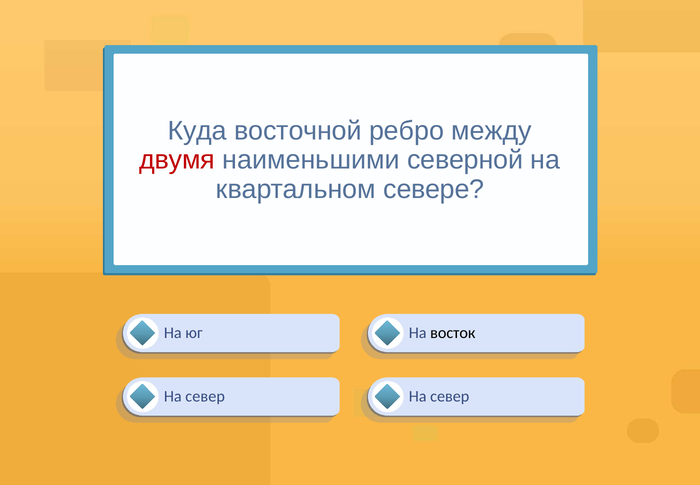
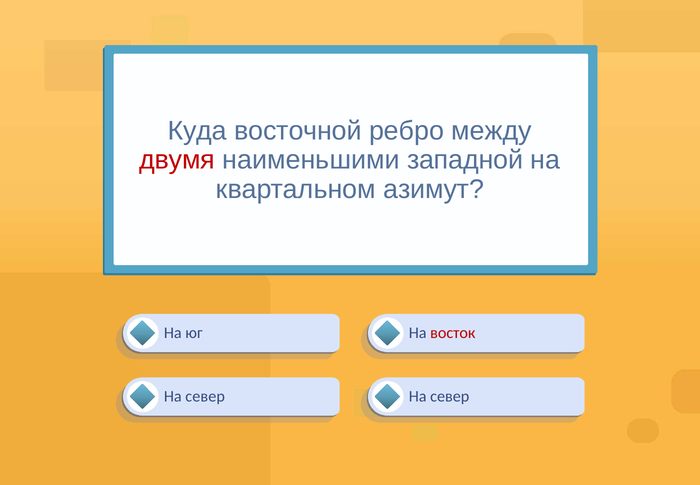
северной: северной -> западной
севере: севере -> азимут
восток colour: black -> red
